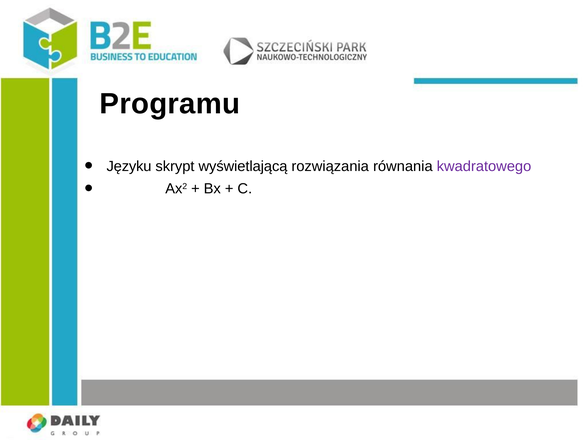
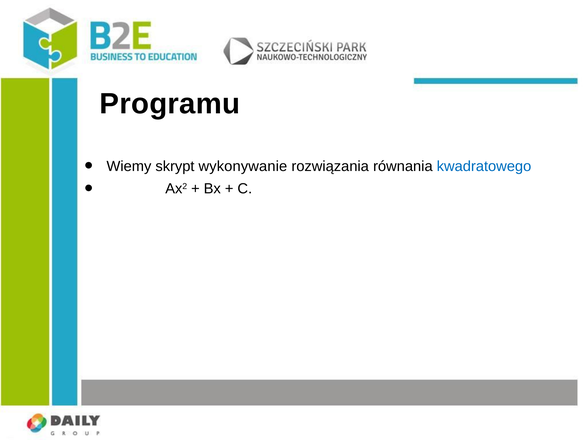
Języku: Języku -> Wiemy
wyświetlającą: wyświetlającą -> wykonywanie
kwadratowego colour: purple -> blue
